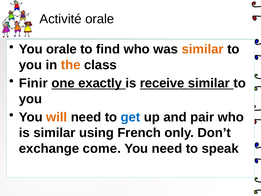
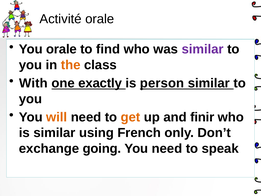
similar at (203, 49) colour: orange -> purple
Finir: Finir -> With
receive: receive -> person
get colour: blue -> orange
pair: pair -> finir
come: come -> going
